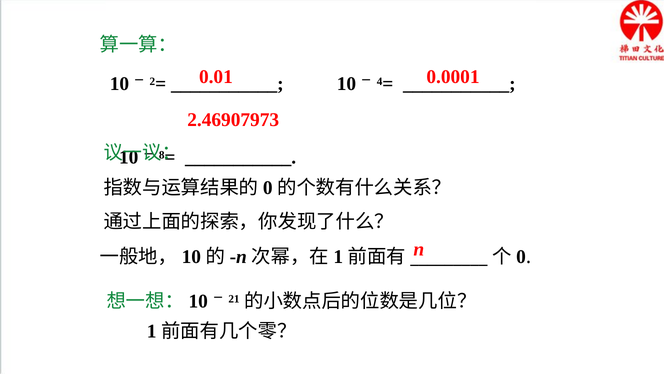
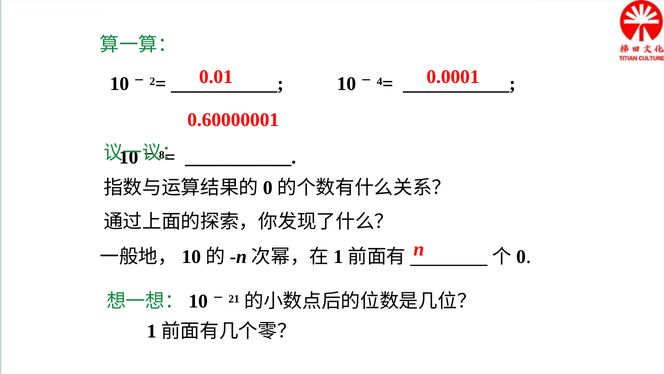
2.46907973: 2.46907973 -> 0.60000001
